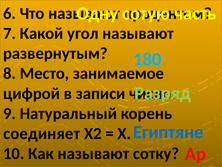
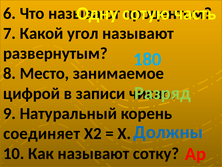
Египтяне: Египтяне -> Должны
